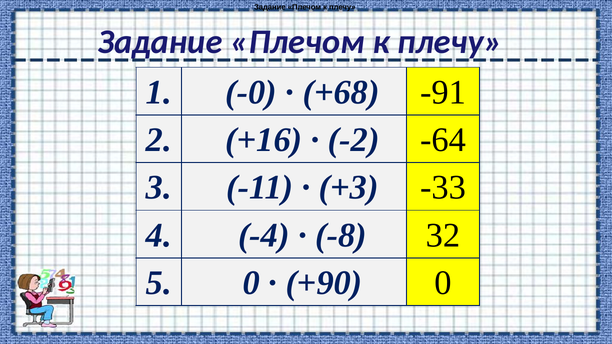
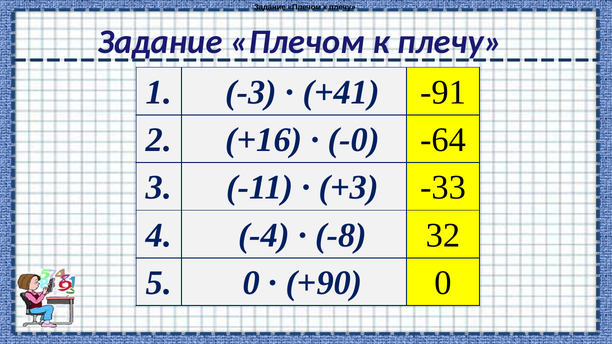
-0: -0 -> -3
+68: +68 -> +41
-2: -2 -> -0
